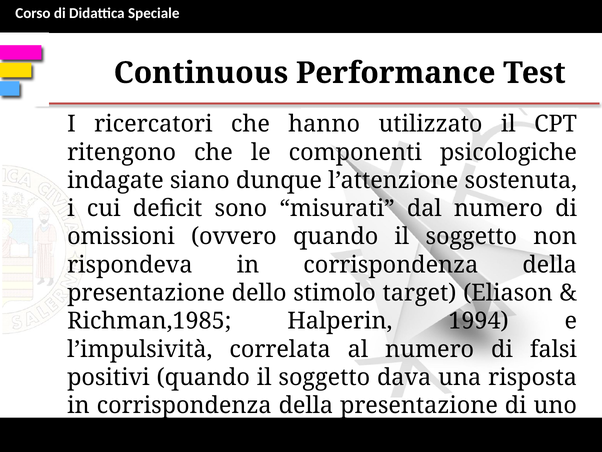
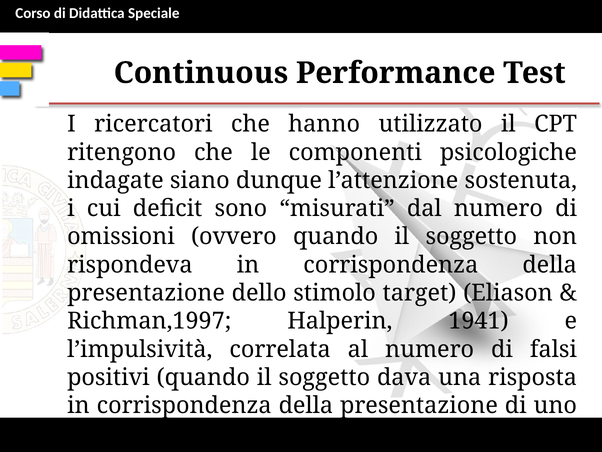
Richman,1985: Richman,1985 -> Richman,1997
1994: 1994 -> 1941
